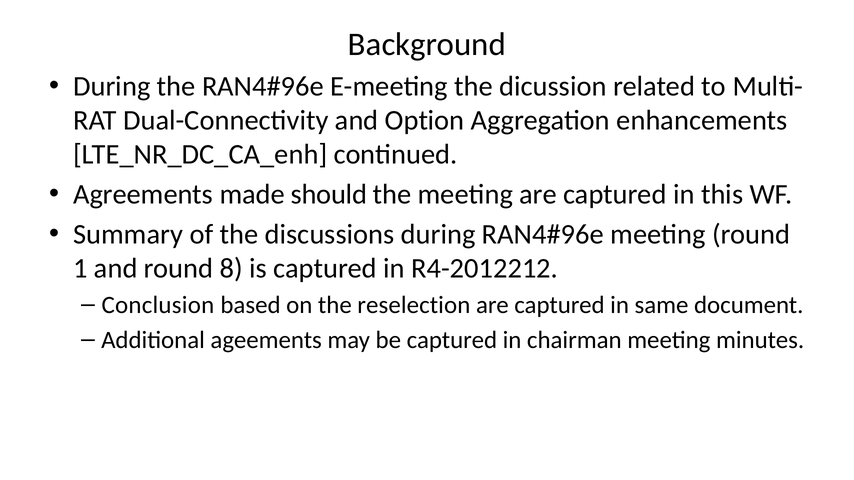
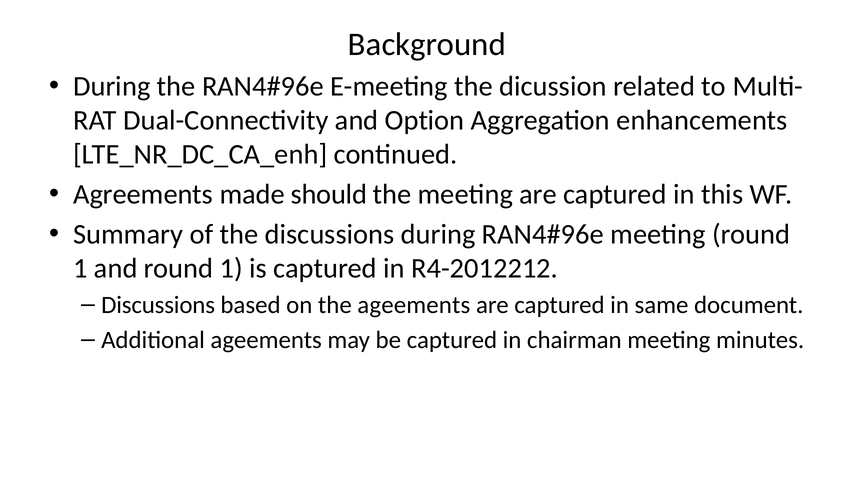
and round 8: 8 -> 1
Conclusion at (158, 305): Conclusion -> Discussions
the reselection: reselection -> ageements
